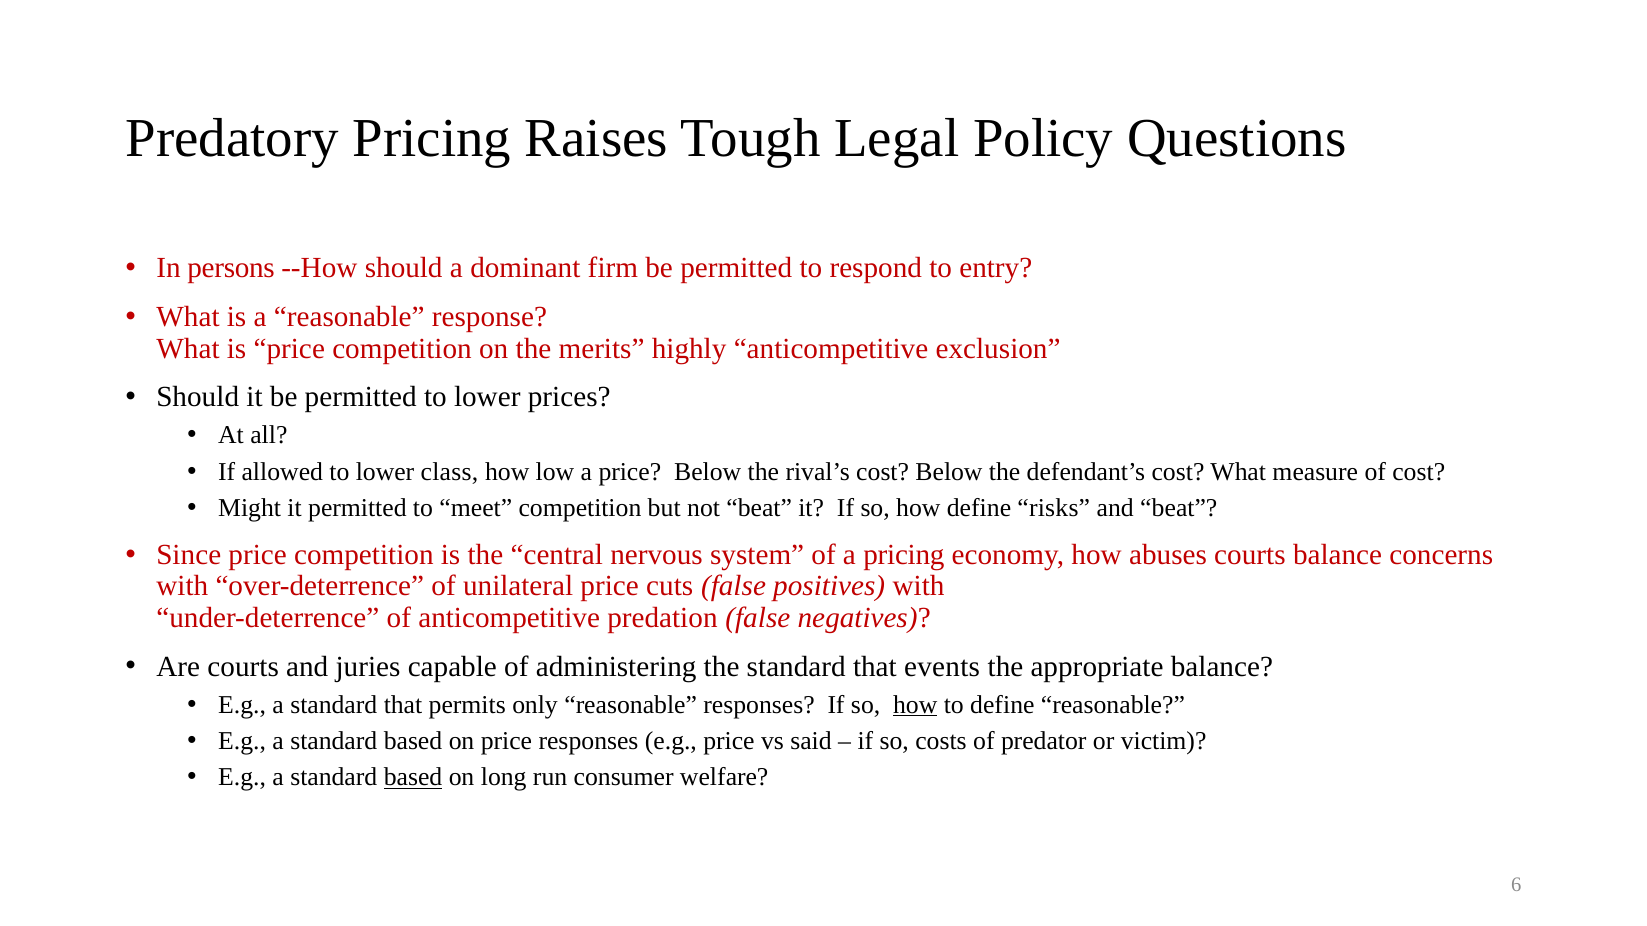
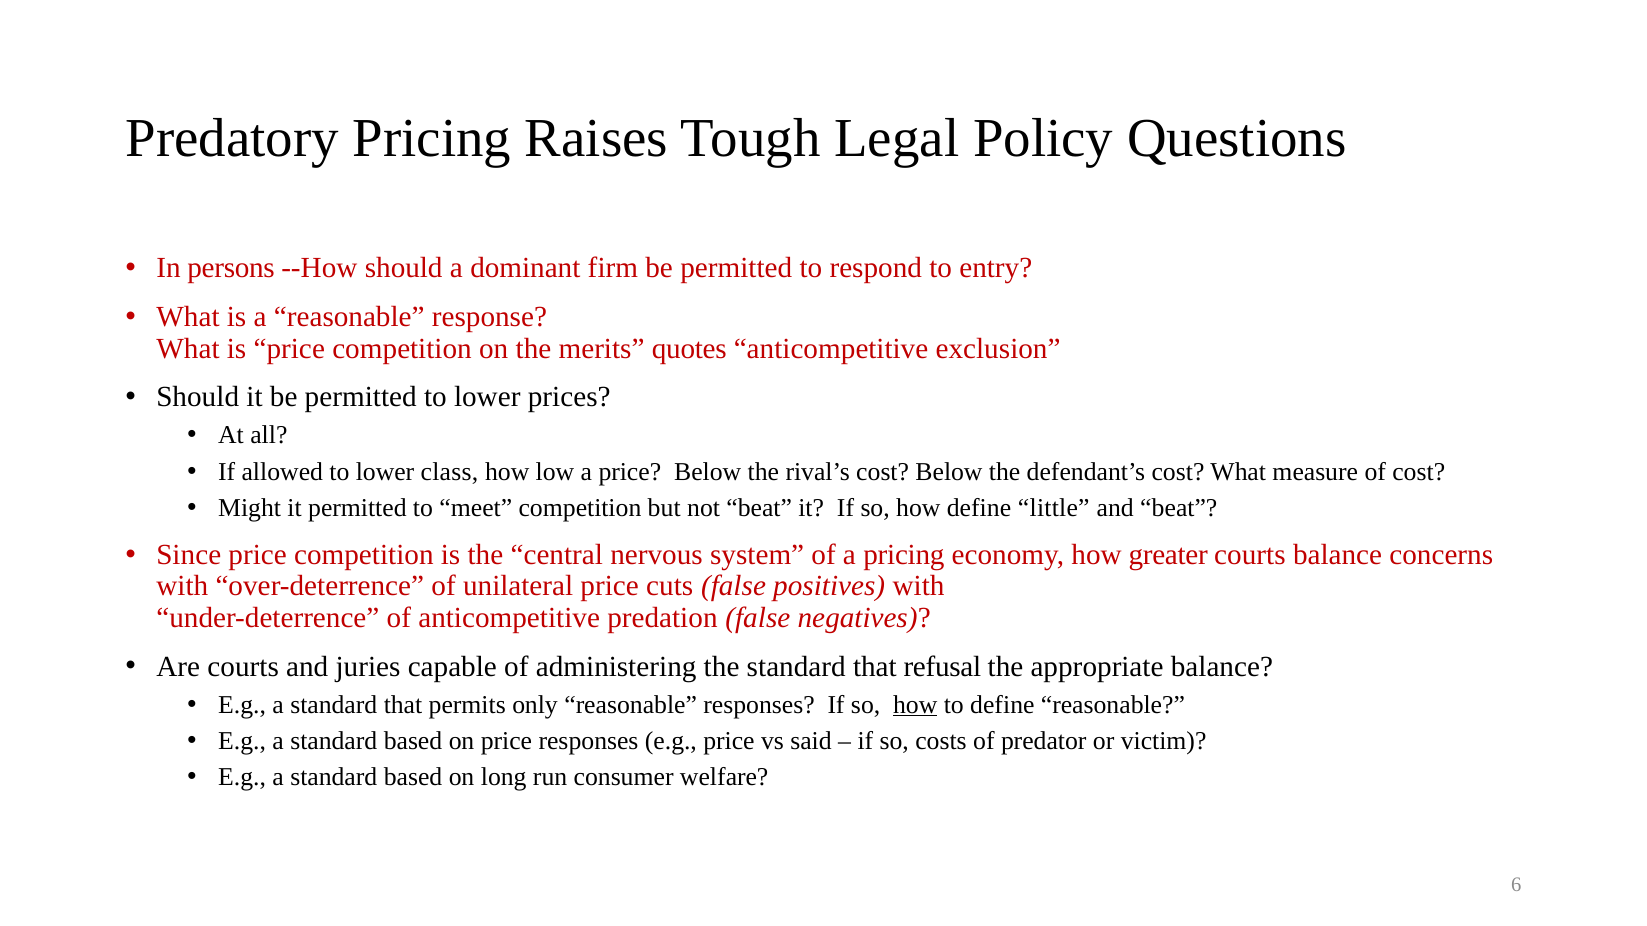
highly: highly -> quotes
risks: risks -> little
abuses: abuses -> greater
events: events -> refusal
based at (413, 778) underline: present -> none
